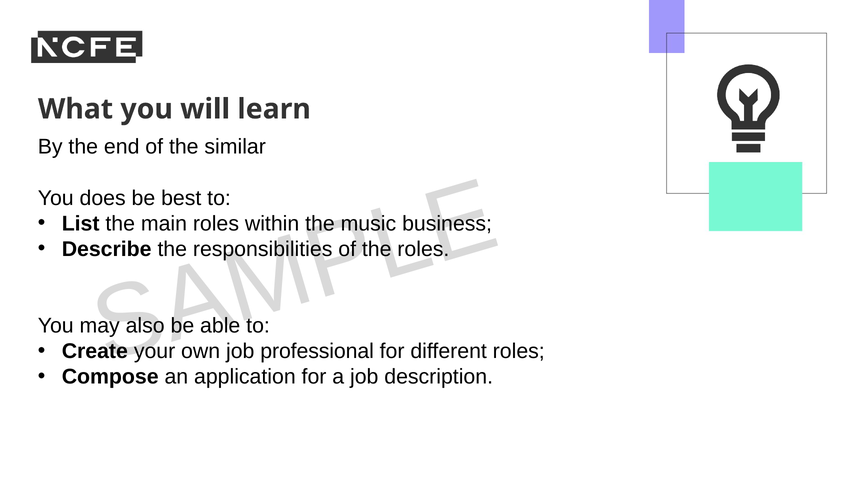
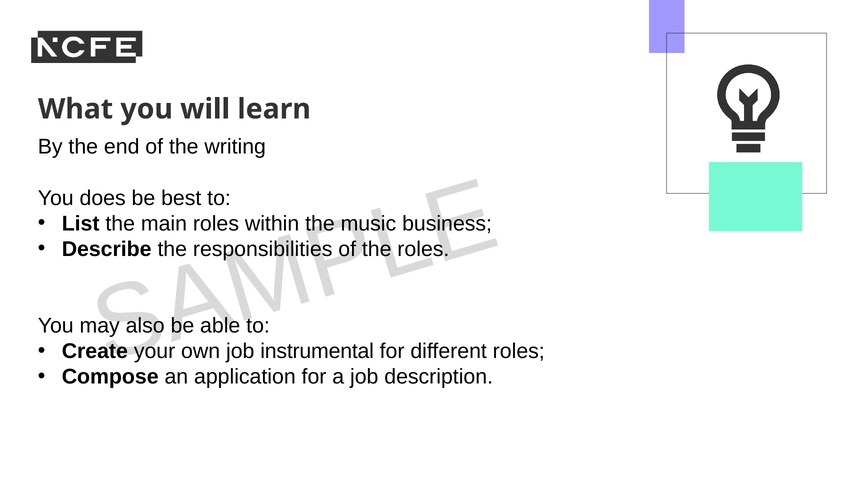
similar: similar -> writing
professional: professional -> instrumental
